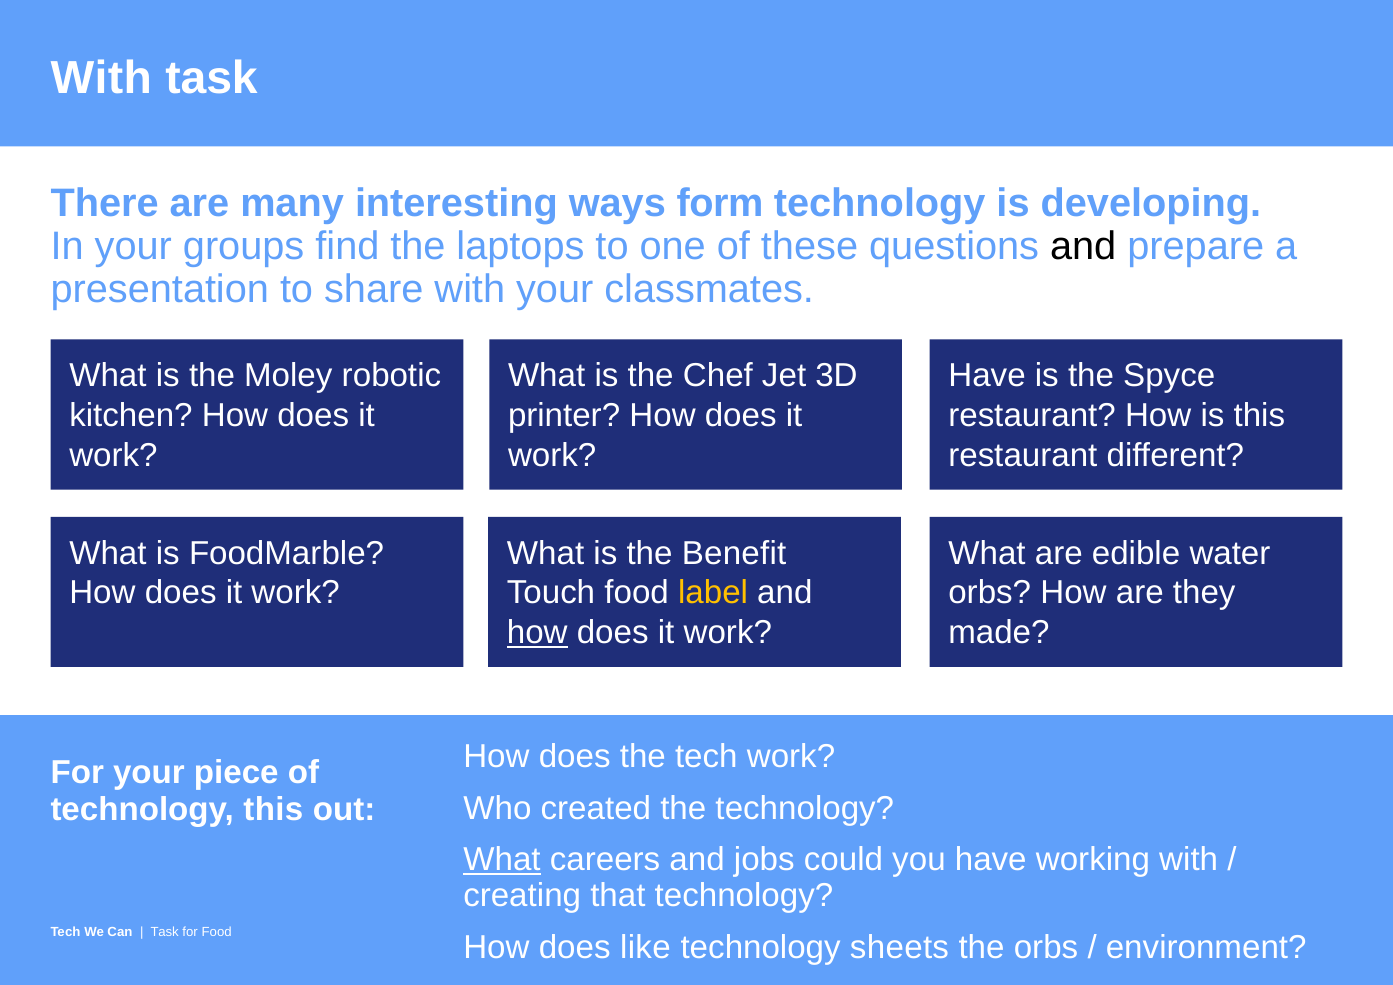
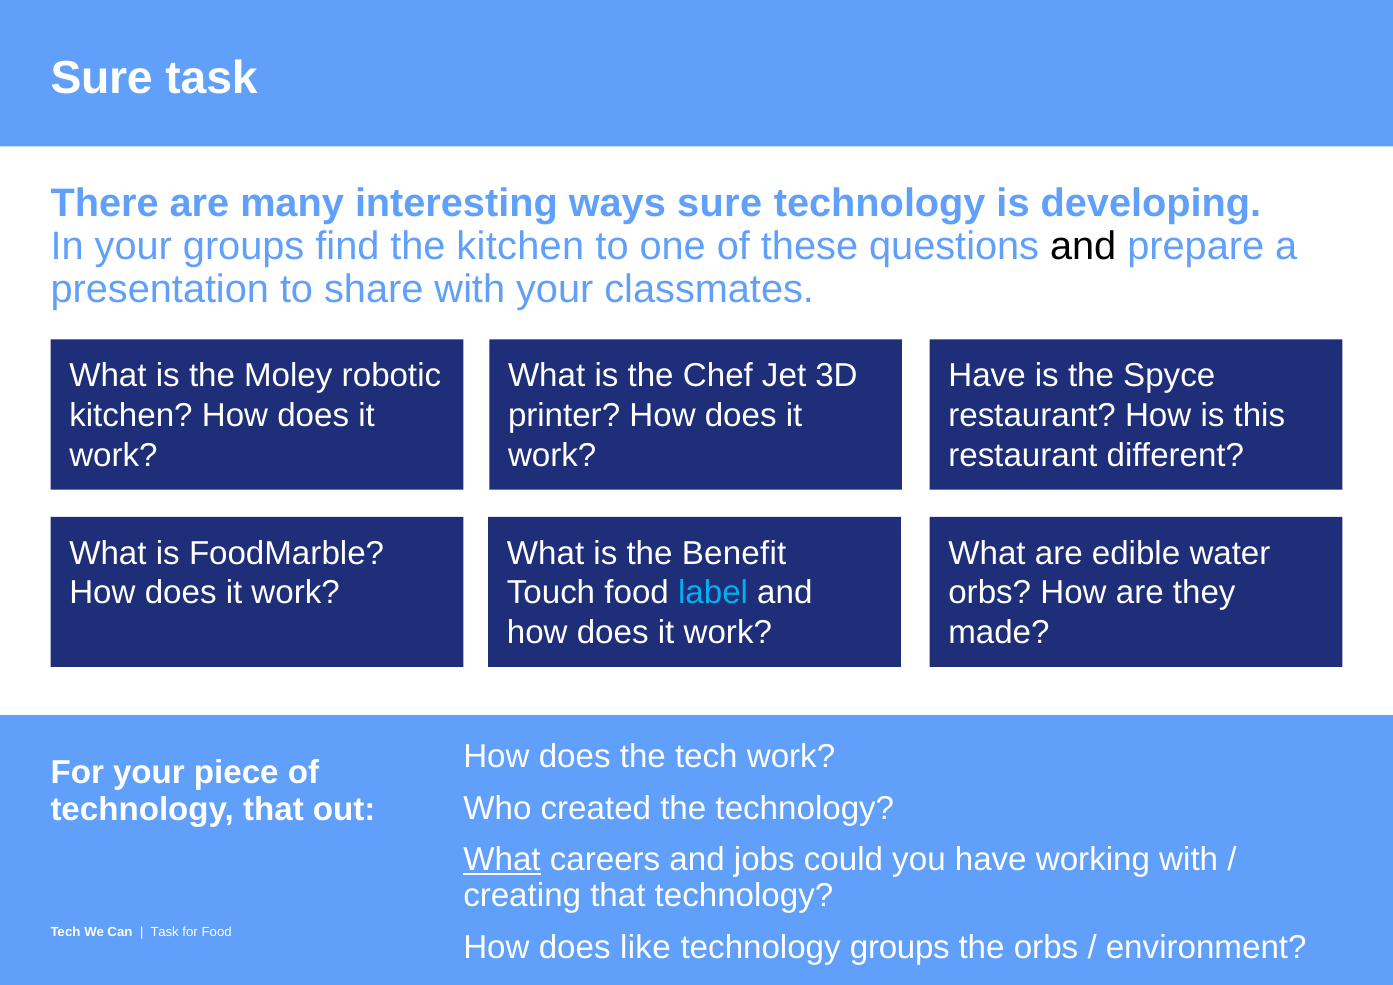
With at (101, 79): With -> Sure
ways form: form -> sure
the laptops: laptops -> kitchen
label colour: yellow -> light blue
how at (537, 633) underline: present -> none
technology this: this -> that
technology sheets: sheets -> groups
